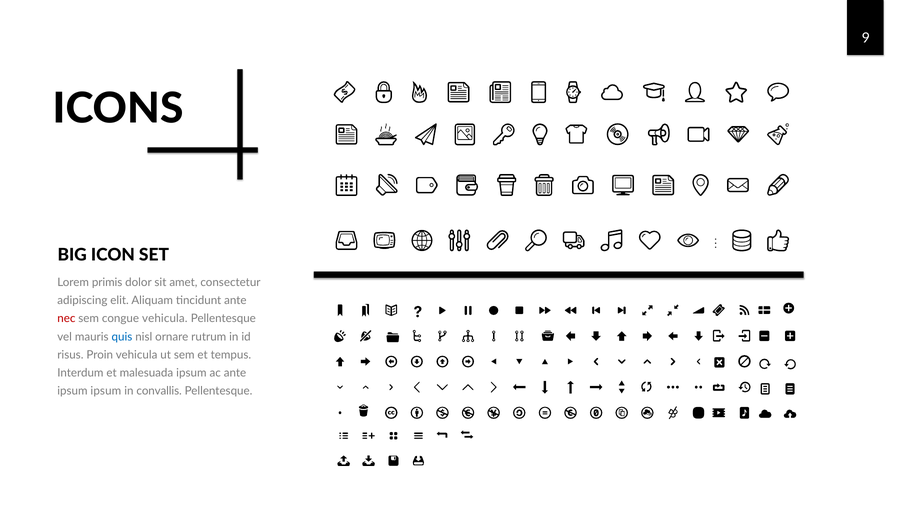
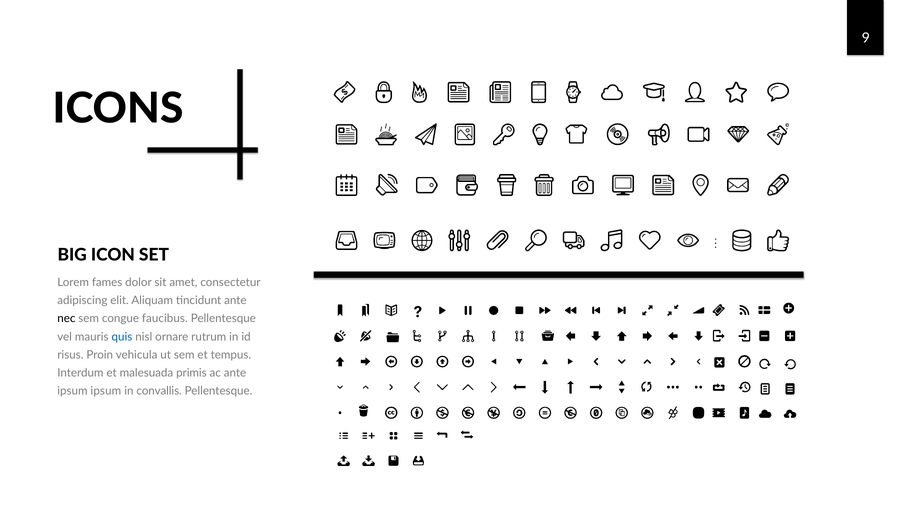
primis: primis -> fames
nec colour: red -> black
congue vehicula: vehicula -> faucibus
malesuada ipsum: ipsum -> primis
